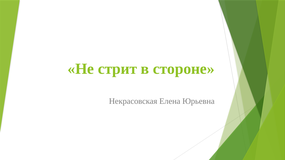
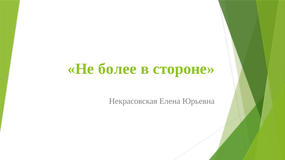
стрит: стрит -> более
